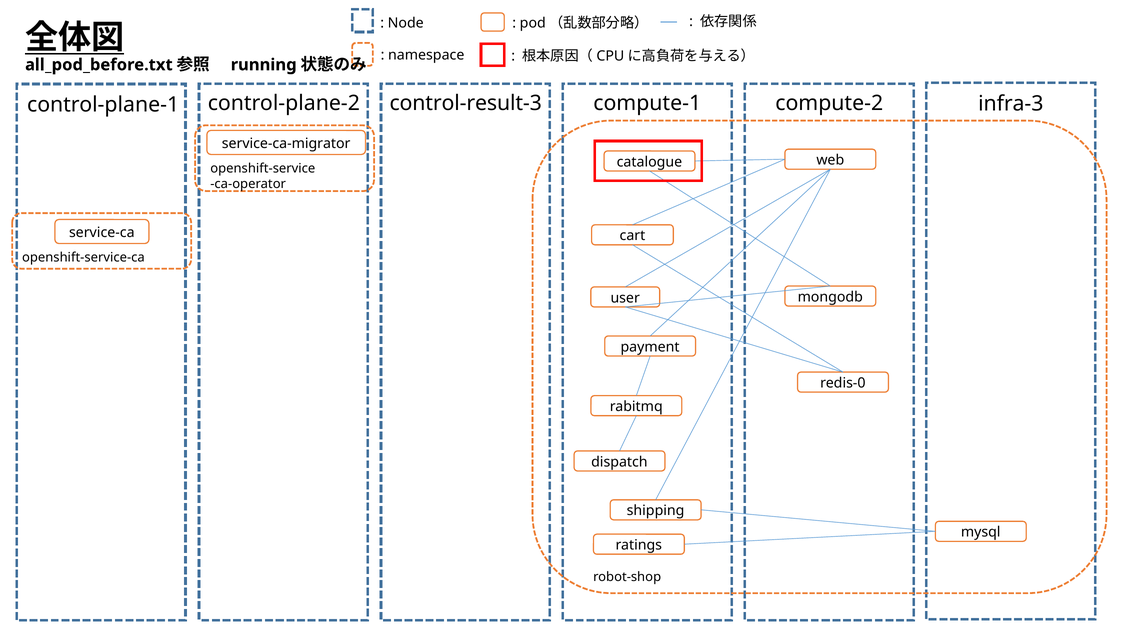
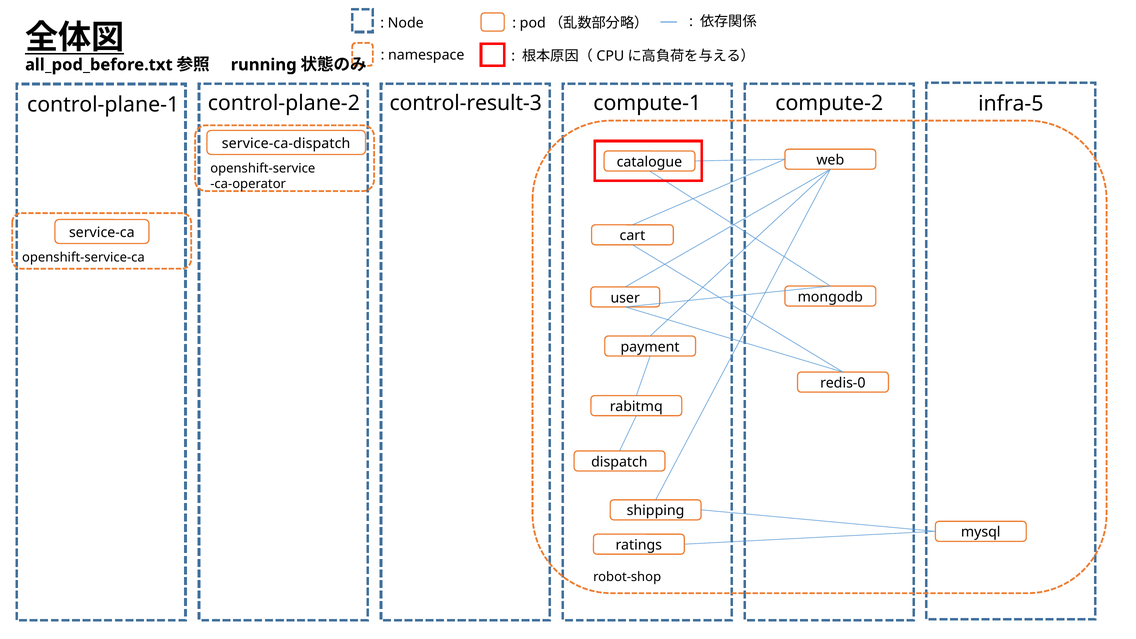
infra-3: infra-3 -> infra-5
service-ca-migrator: service-ca-migrator -> service-ca-dispatch
